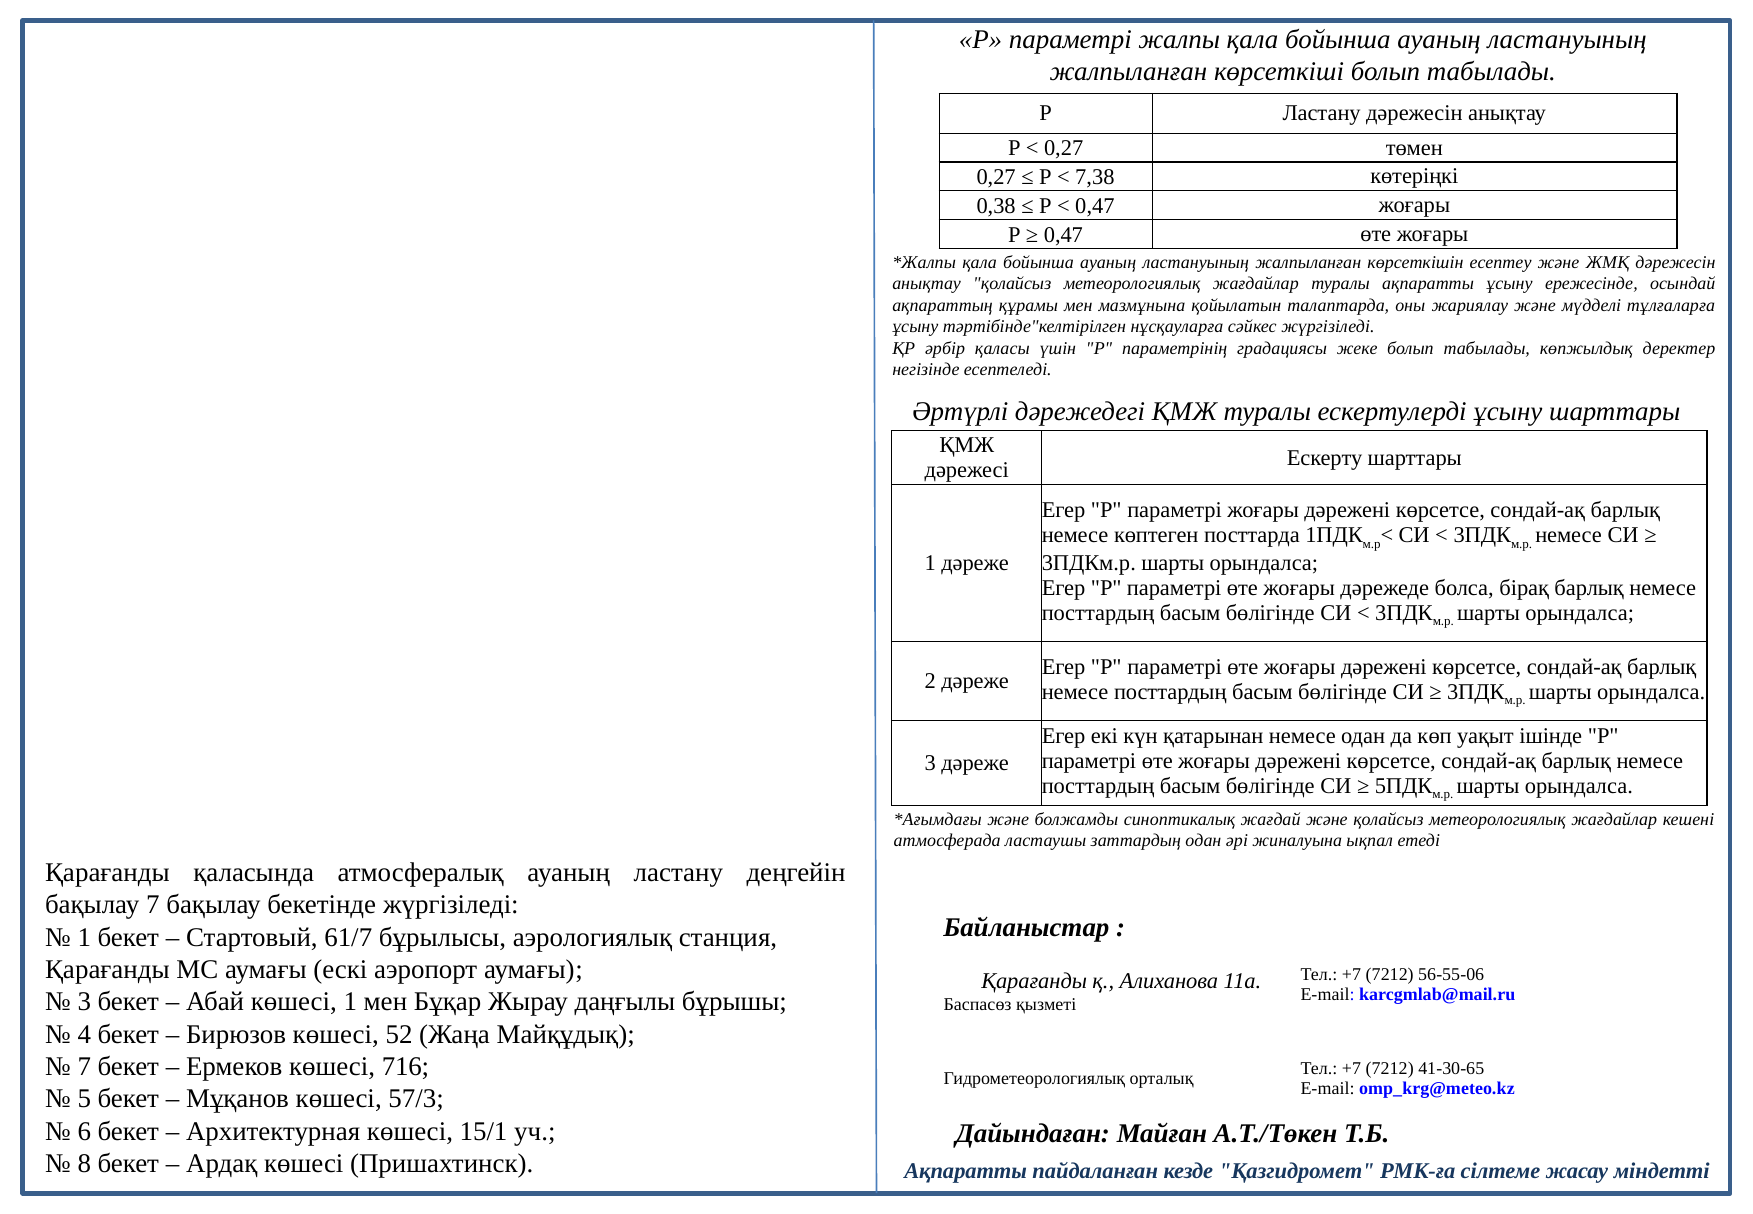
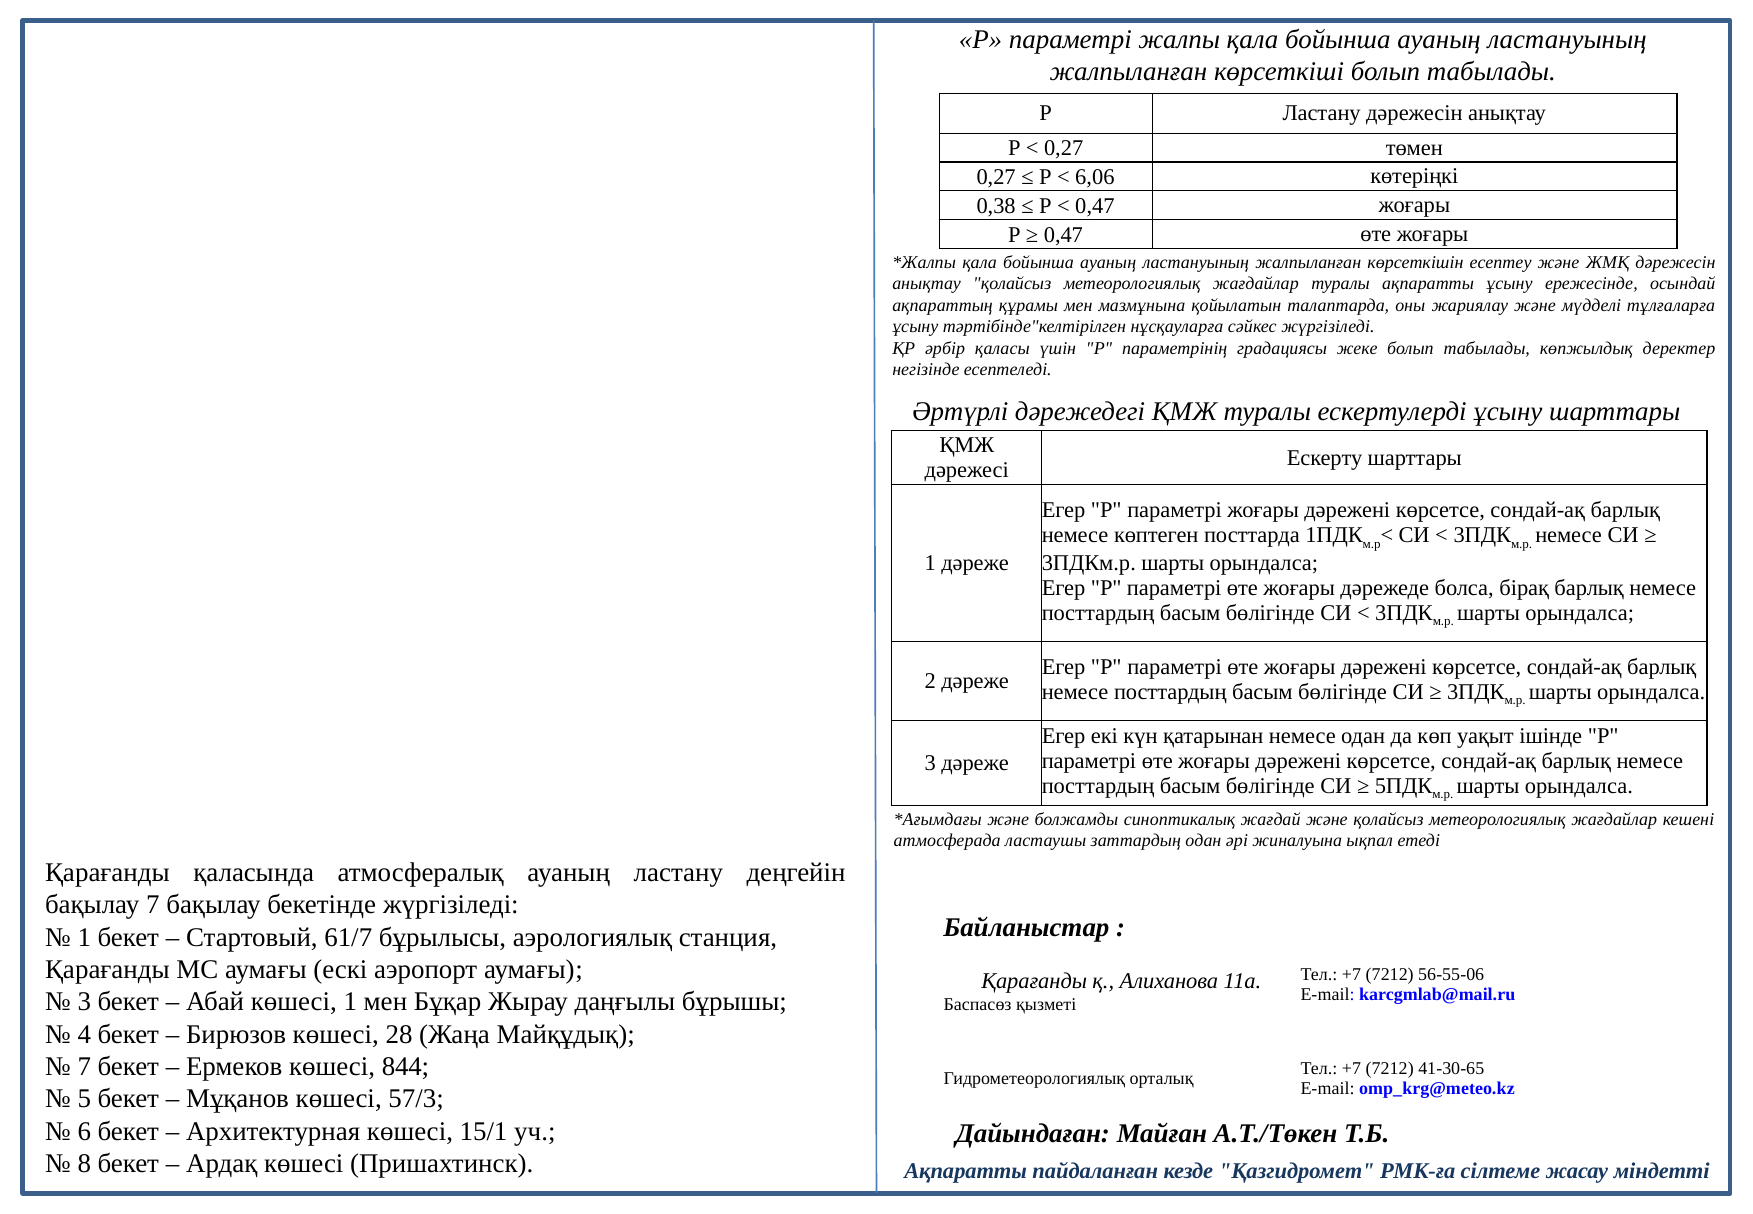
7,38: 7,38 -> 6,06
52: 52 -> 28
716: 716 -> 844
